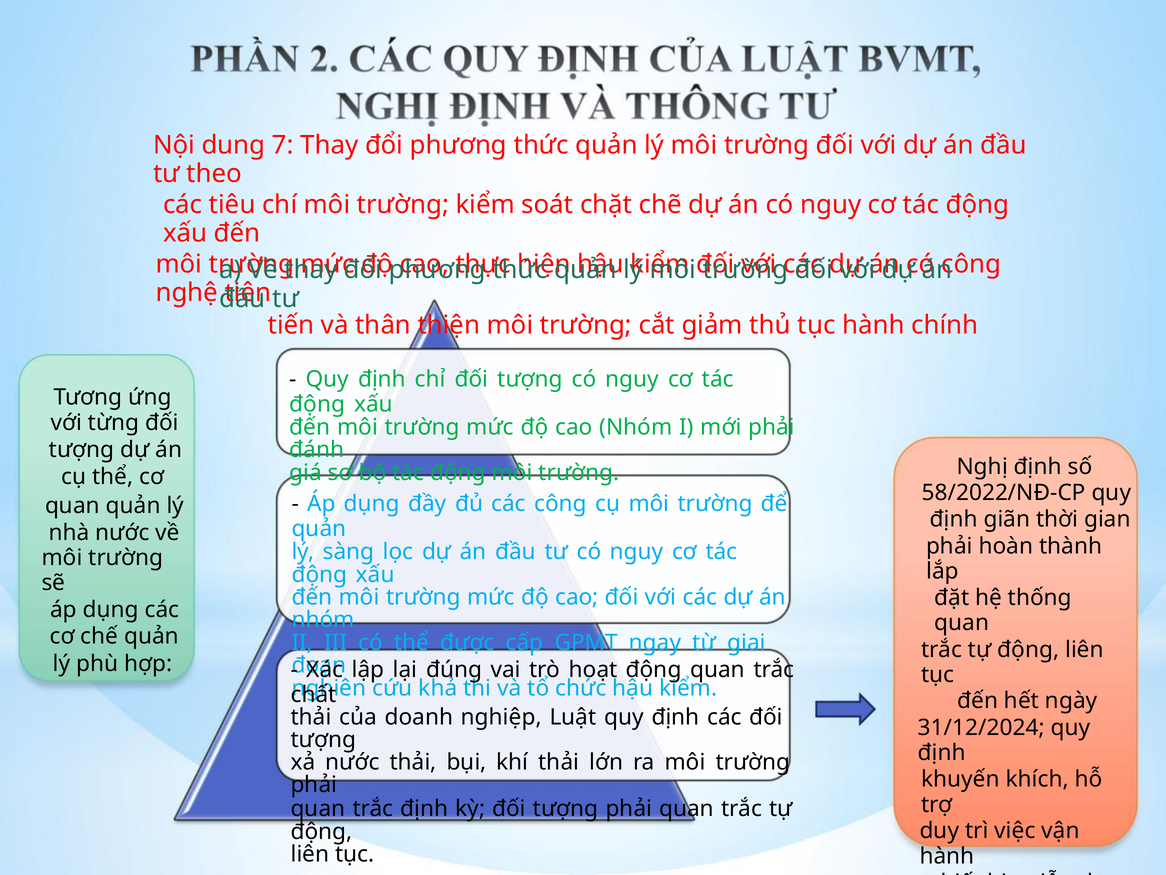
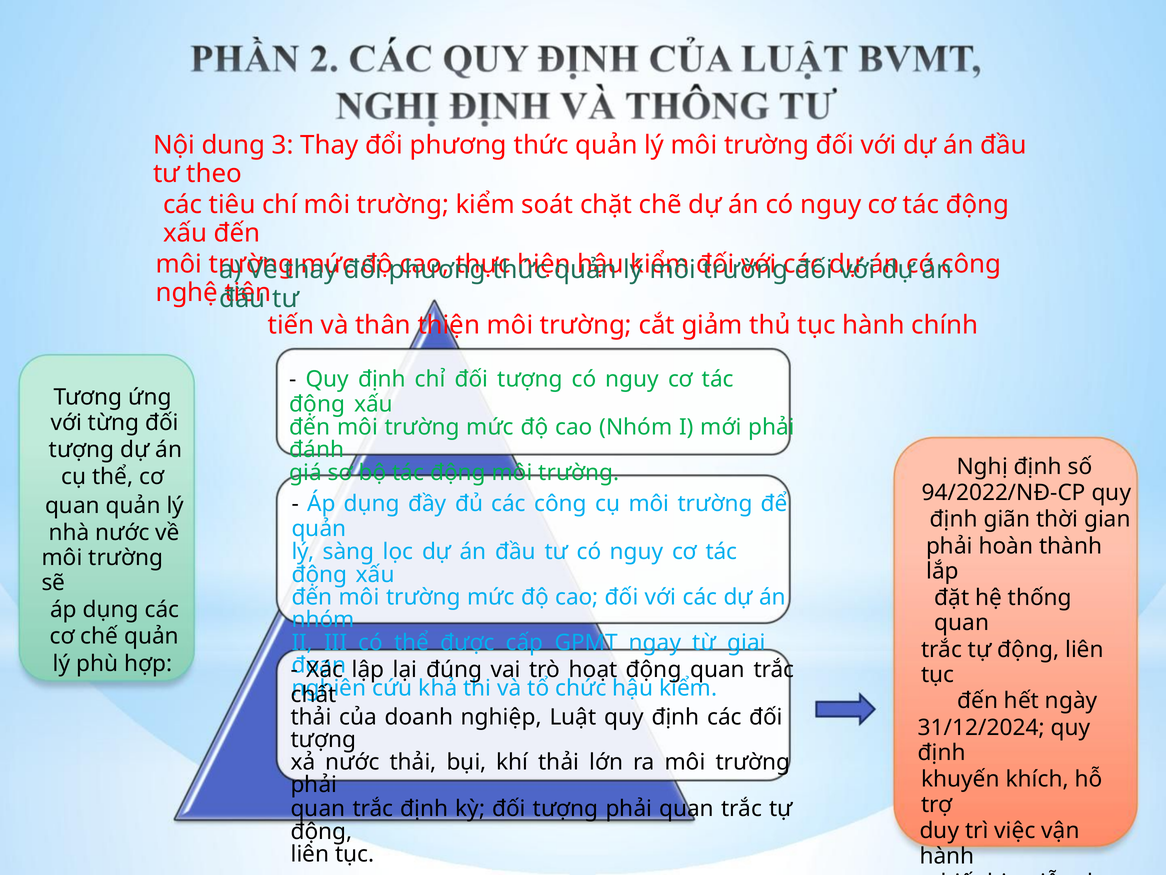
7: 7 -> 3
58/2022/NĐ-CP: 58/2022/NĐ-CP -> 94/2022/NĐ-CP
